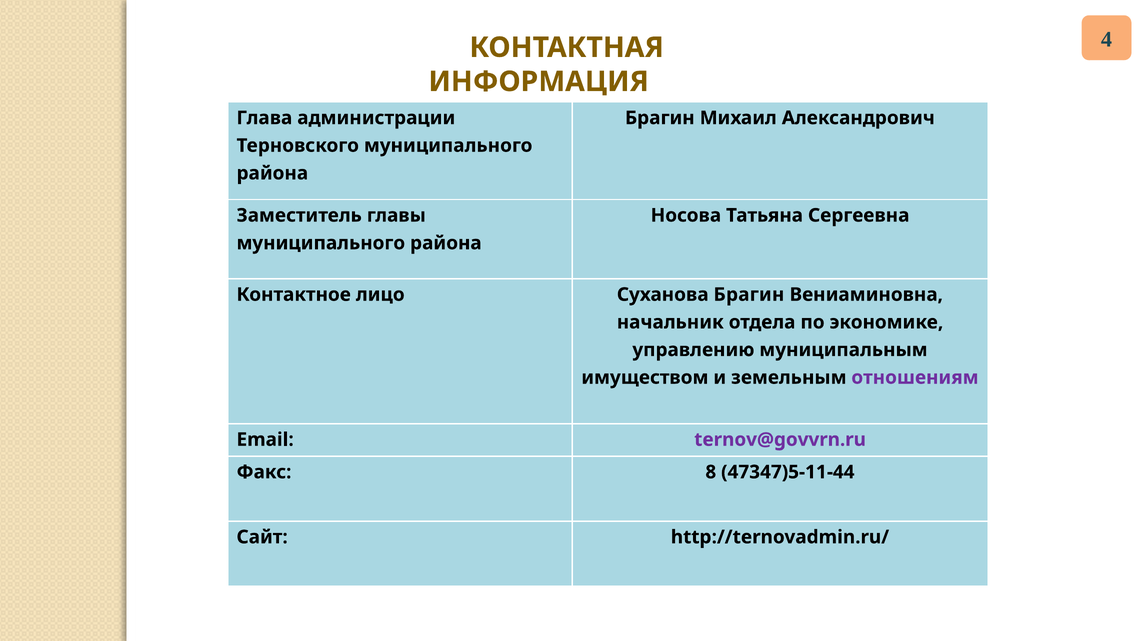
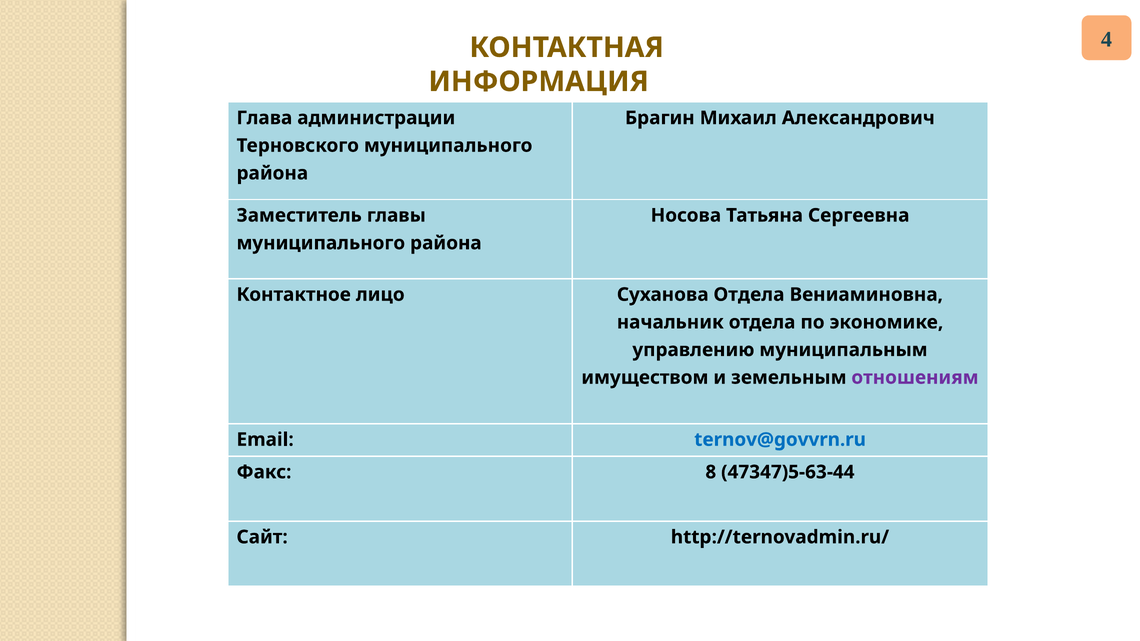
Суханова Брагин: Брагин -> Отдела
ternov@govvrn.ru colour: purple -> blue
47347)5-11-44: 47347)5-11-44 -> 47347)5-63-44
